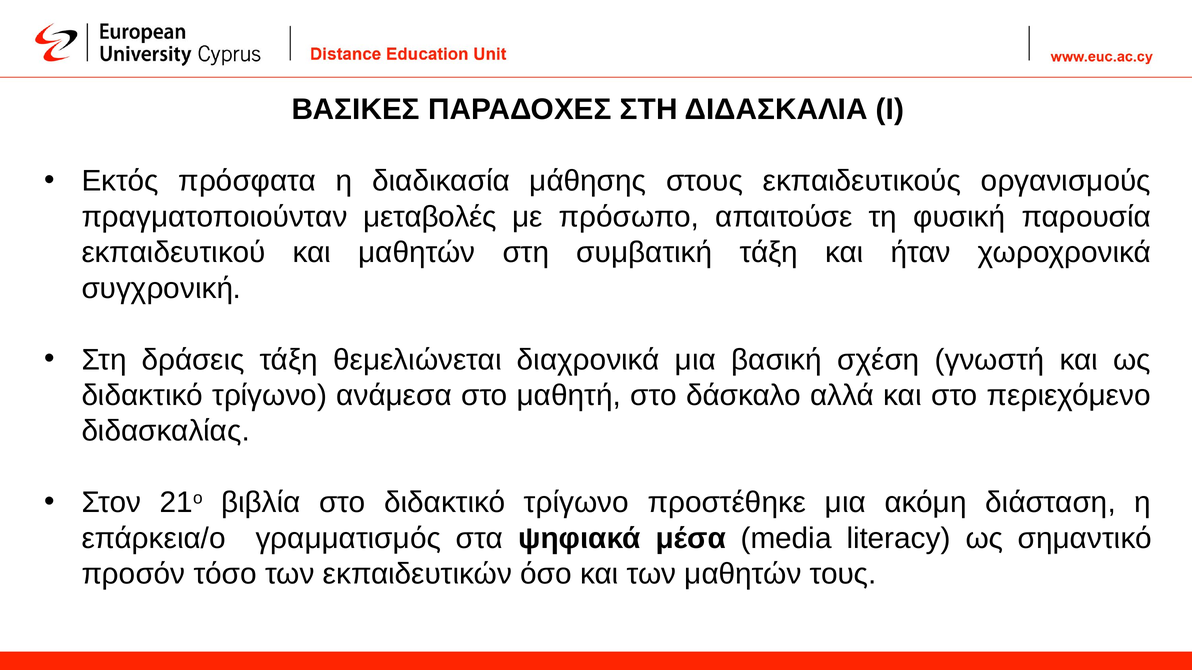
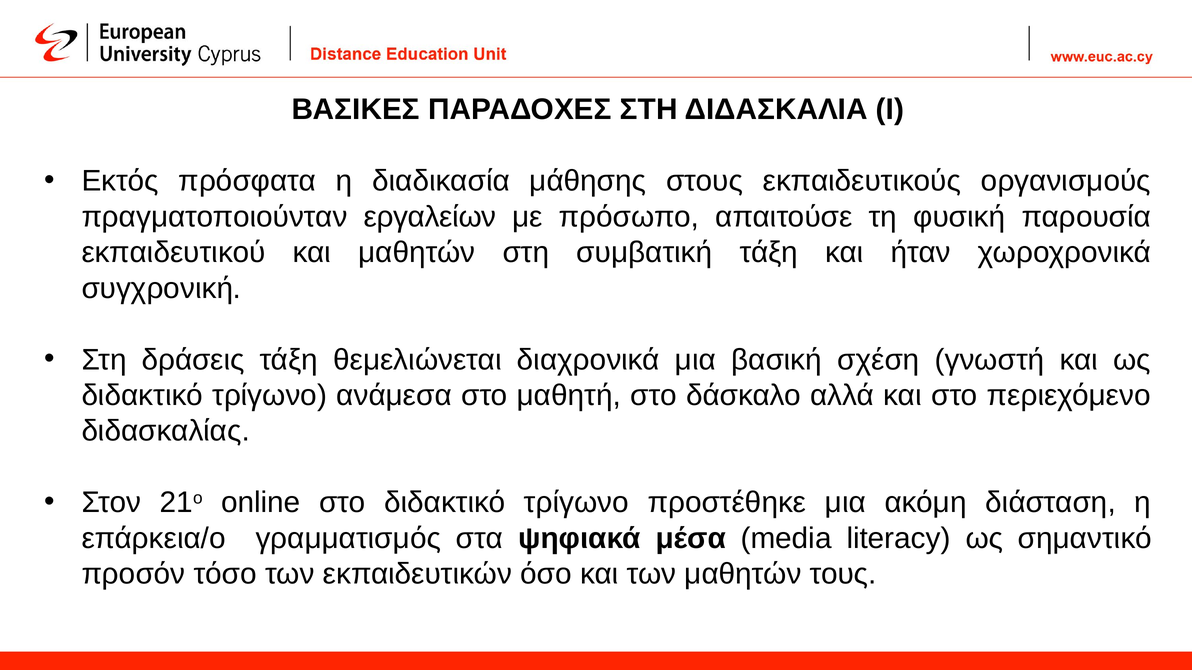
μεταβολές: μεταβολές -> εργαλείων
βιβλία: βιβλία -> online
